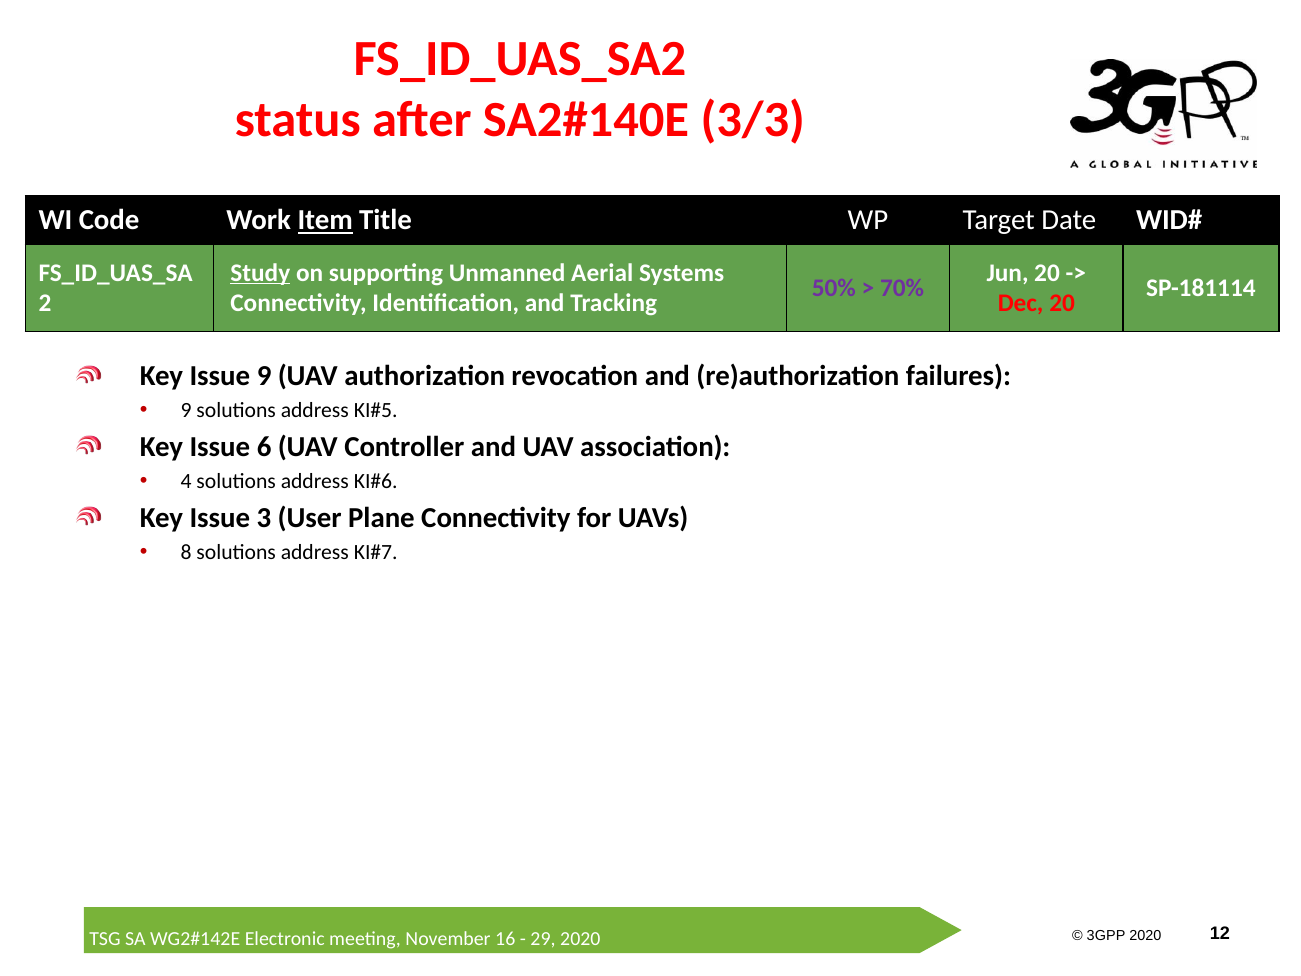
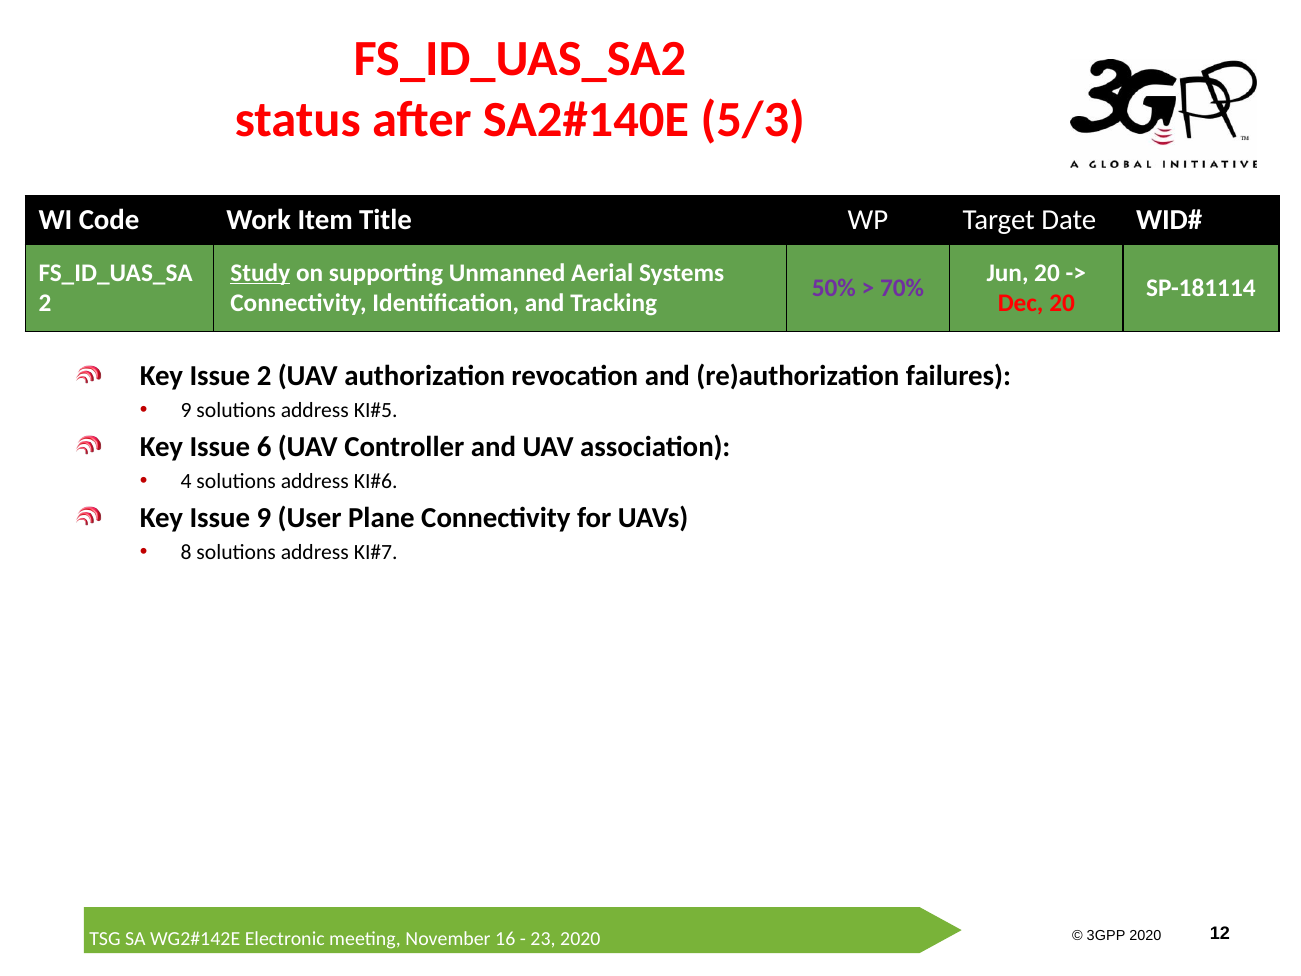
3/3: 3/3 -> 5/3
Item underline: present -> none
Issue 9: 9 -> 2
Issue 3: 3 -> 9
29: 29 -> 23
